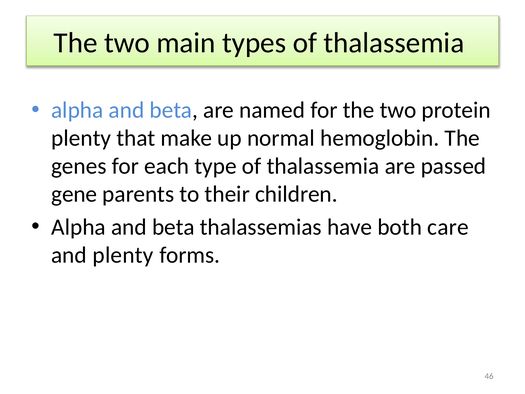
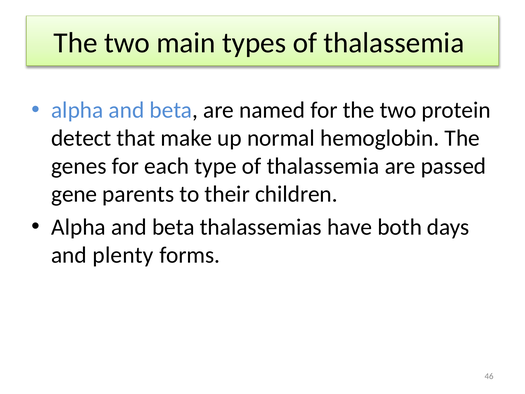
plenty at (81, 138): plenty -> detect
care: care -> days
